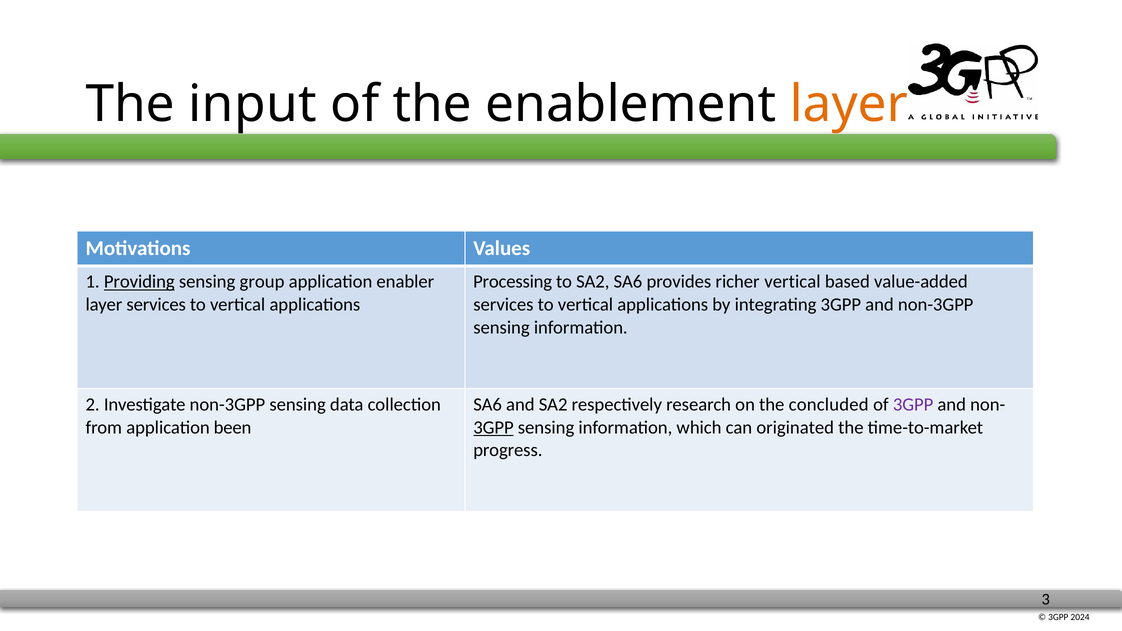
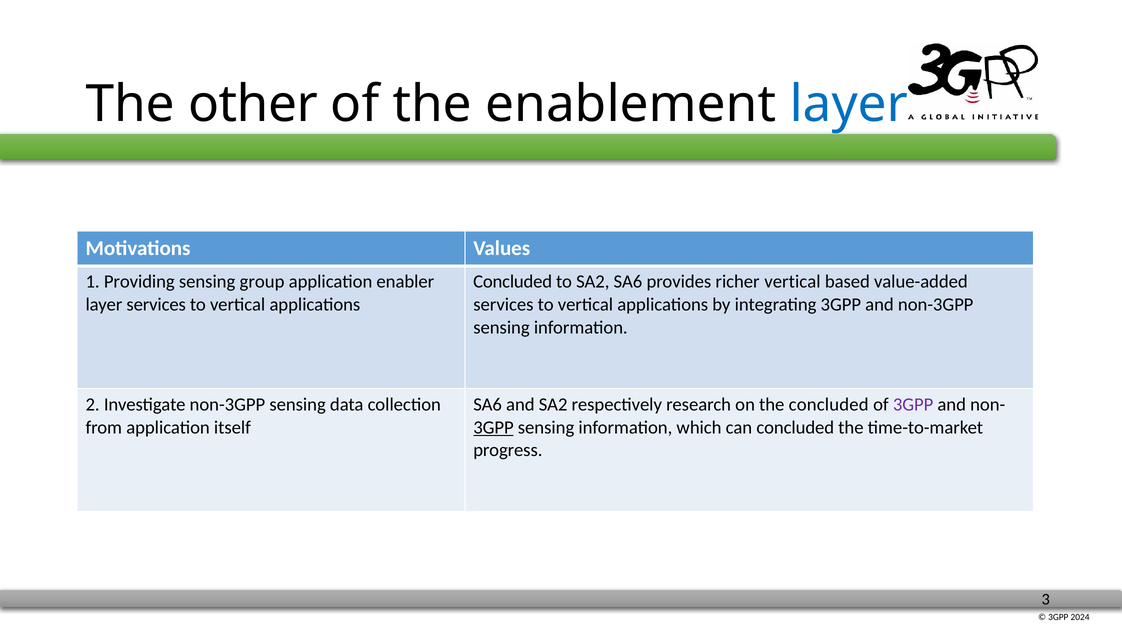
input: input -> other
layer at (849, 104) colour: orange -> blue
Providing underline: present -> none
Processing at (513, 282): Processing -> Concluded
been: been -> itself
can originated: originated -> concluded
